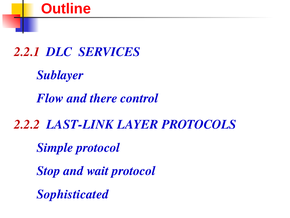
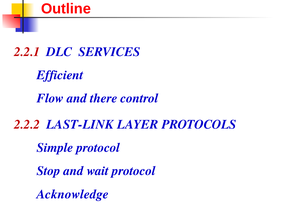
Sublayer: Sublayer -> Efficient
Sophisticated: Sophisticated -> Acknowledge
